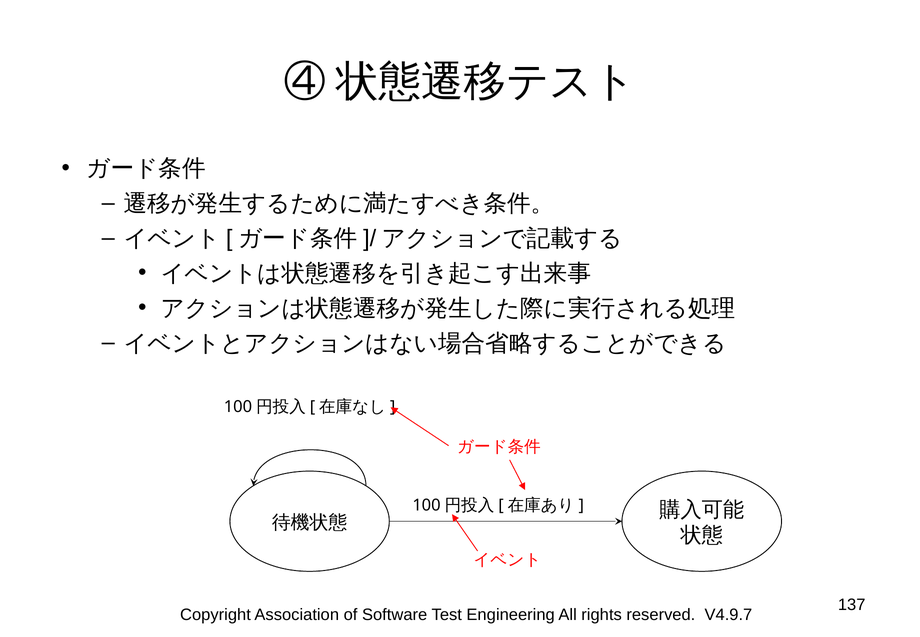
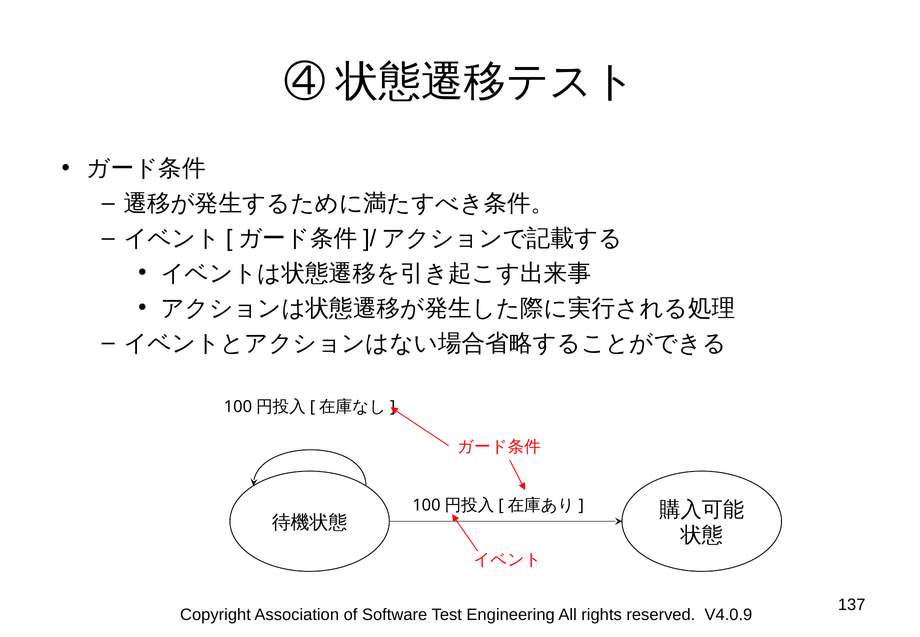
V4.9.7: V4.9.7 -> V4.0.9
